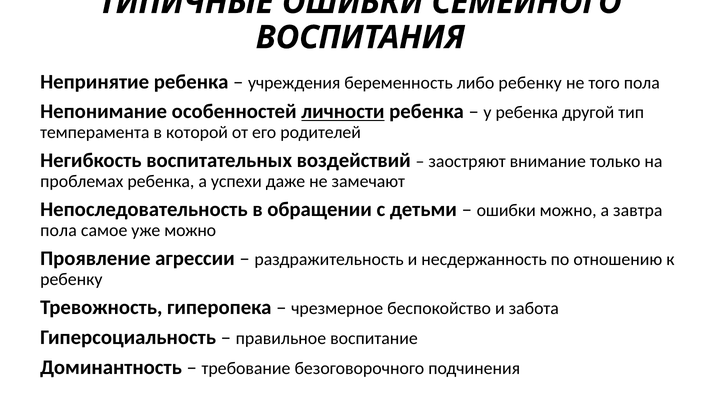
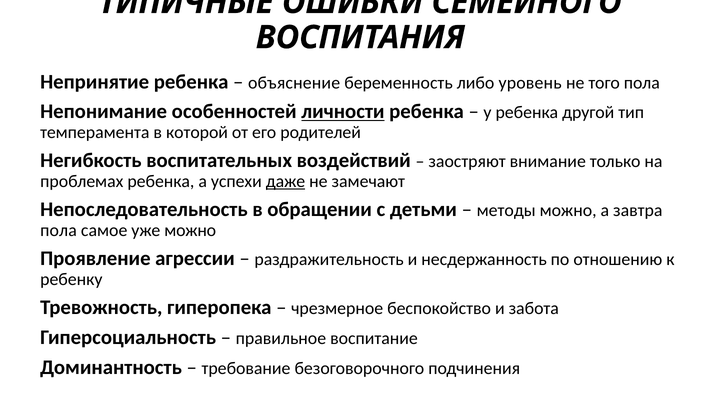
учреждения: учреждения -> объяснение
либо ребенку: ребенку -> уровень
даже underline: none -> present
ошибки at (506, 211): ошибки -> методы
